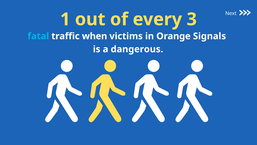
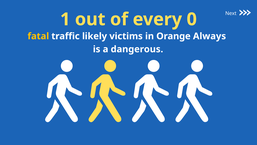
3: 3 -> 0
fatal colour: light blue -> yellow
when: when -> likely
Signals: Signals -> Always
